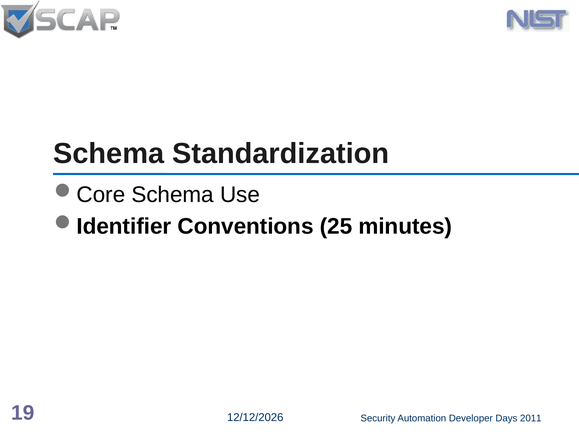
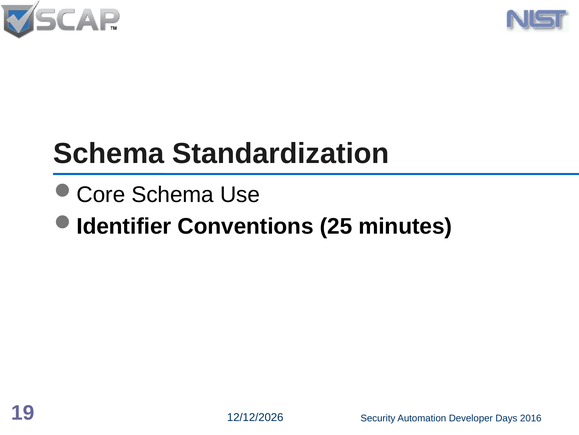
2011: 2011 -> 2016
